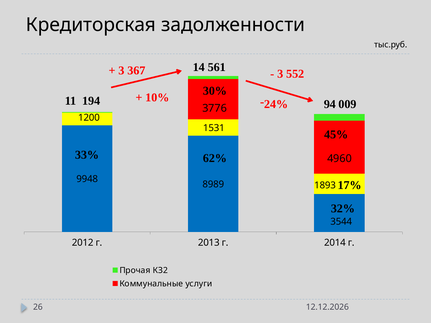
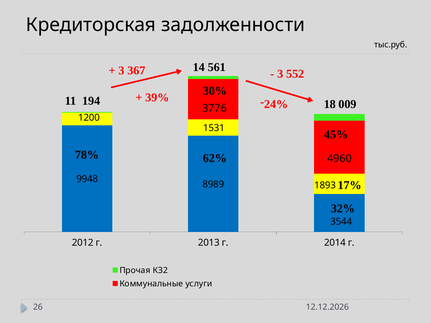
10%: 10% -> 39%
94: 94 -> 18
33%: 33% -> 78%
